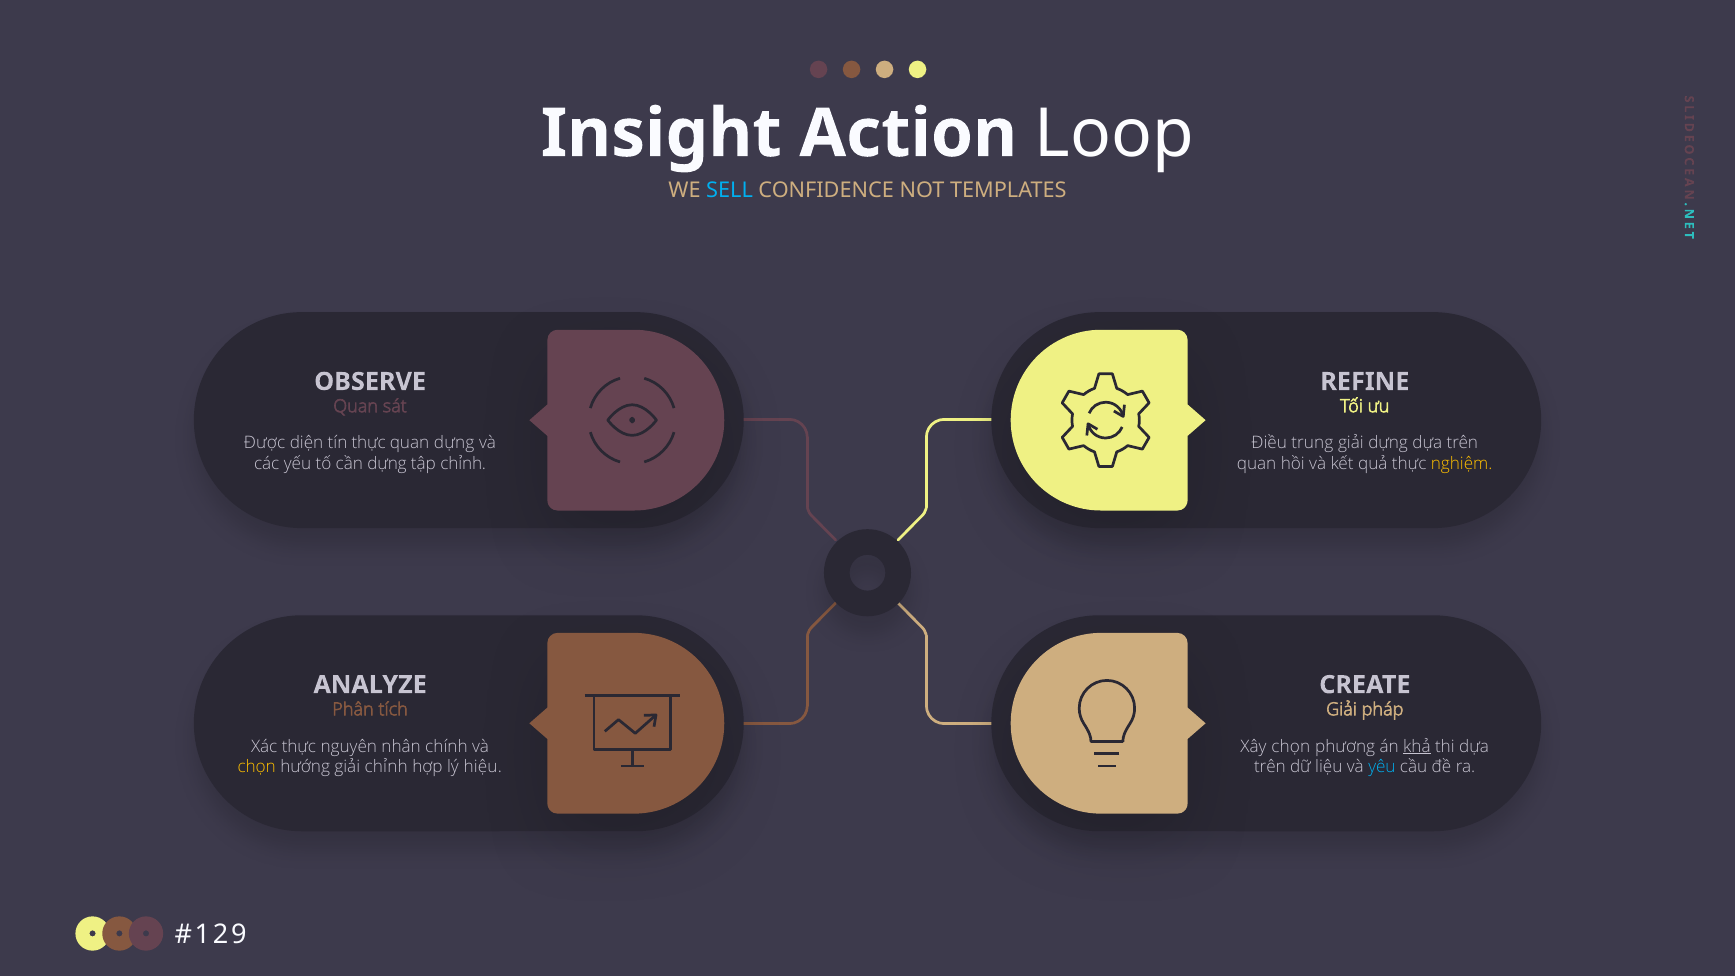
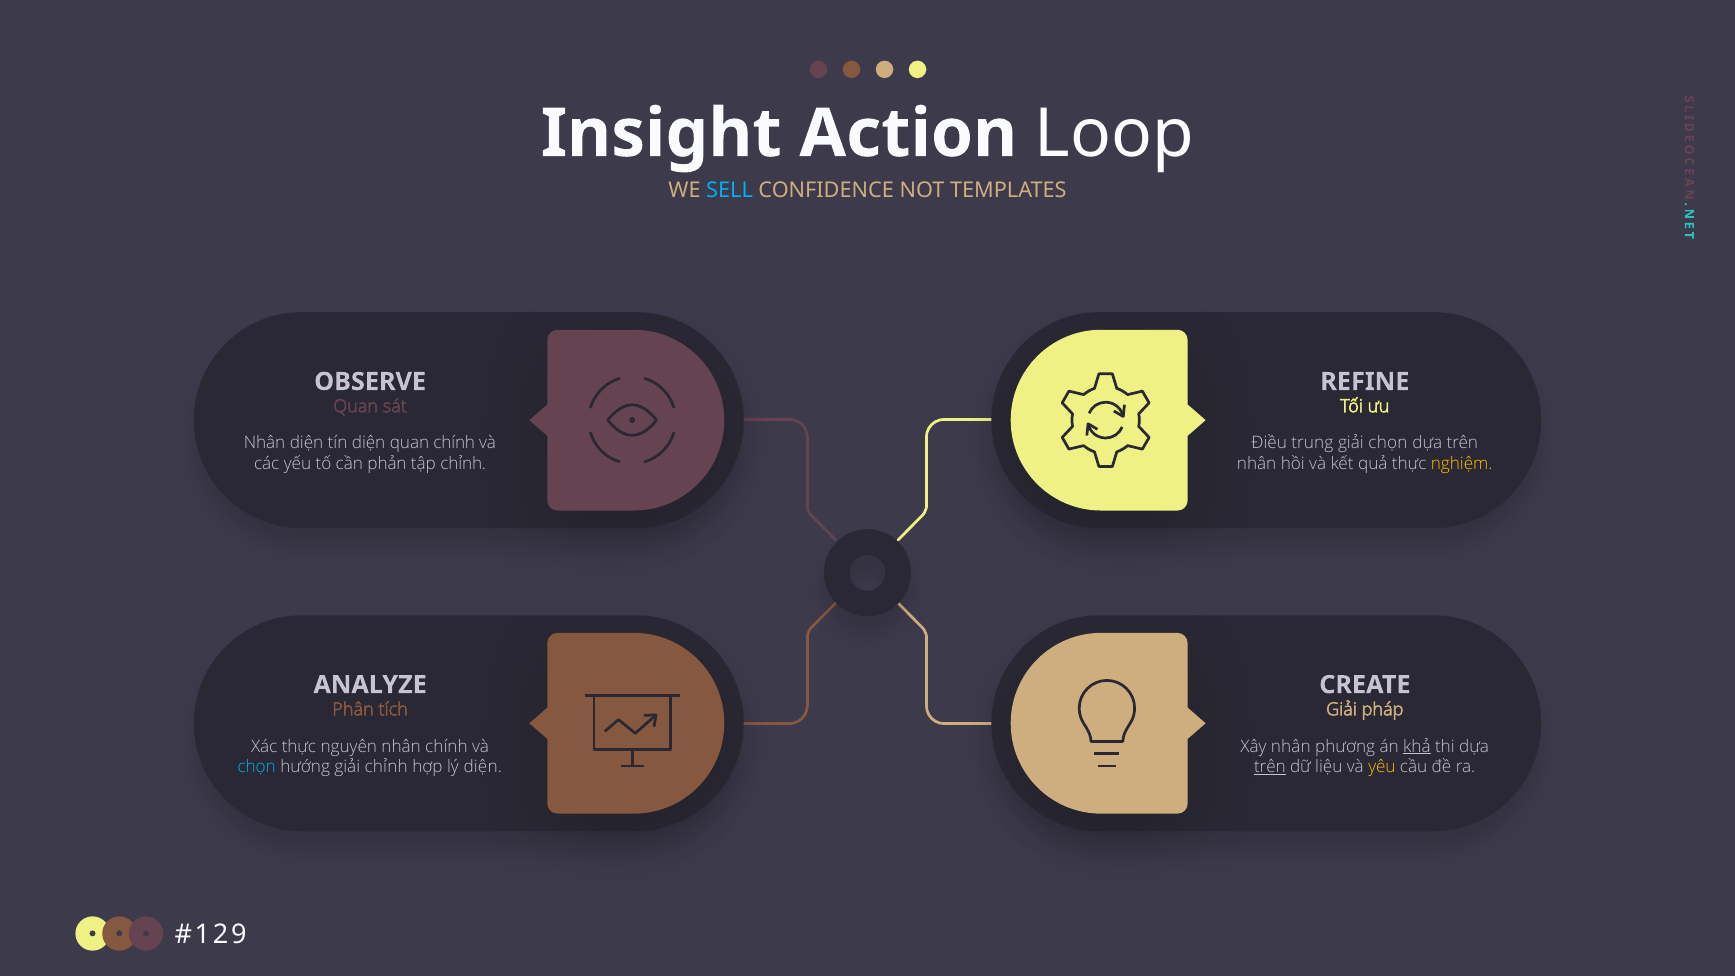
Được at (264, 443): Được -> Nhân
tín thực: thực -> diện
quan dựng: dựng -> chính
giải dựng: dựng -> chọn
cần dựng: dựng -> phản
quan at (1257, 464): quan -> nhân
Xây chọn: chọn -> nhân
chọn at (257, 767) colour: yellow -> light blue
lý hiệu: hiệu -> diện
trên at (1270, 767) underline: none -> present
yêu colour: light blue -> yellow
